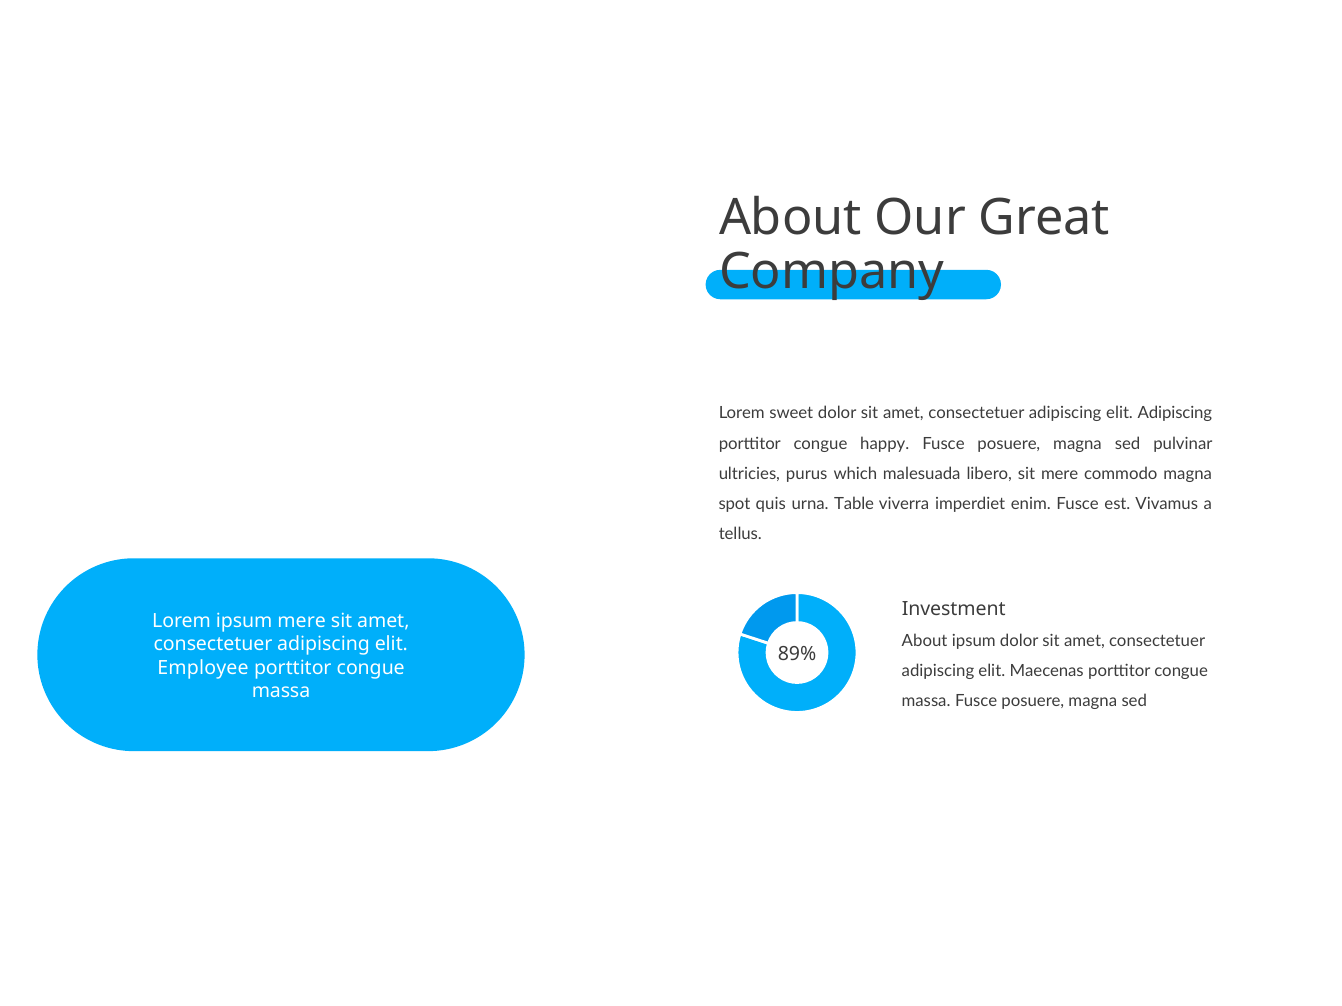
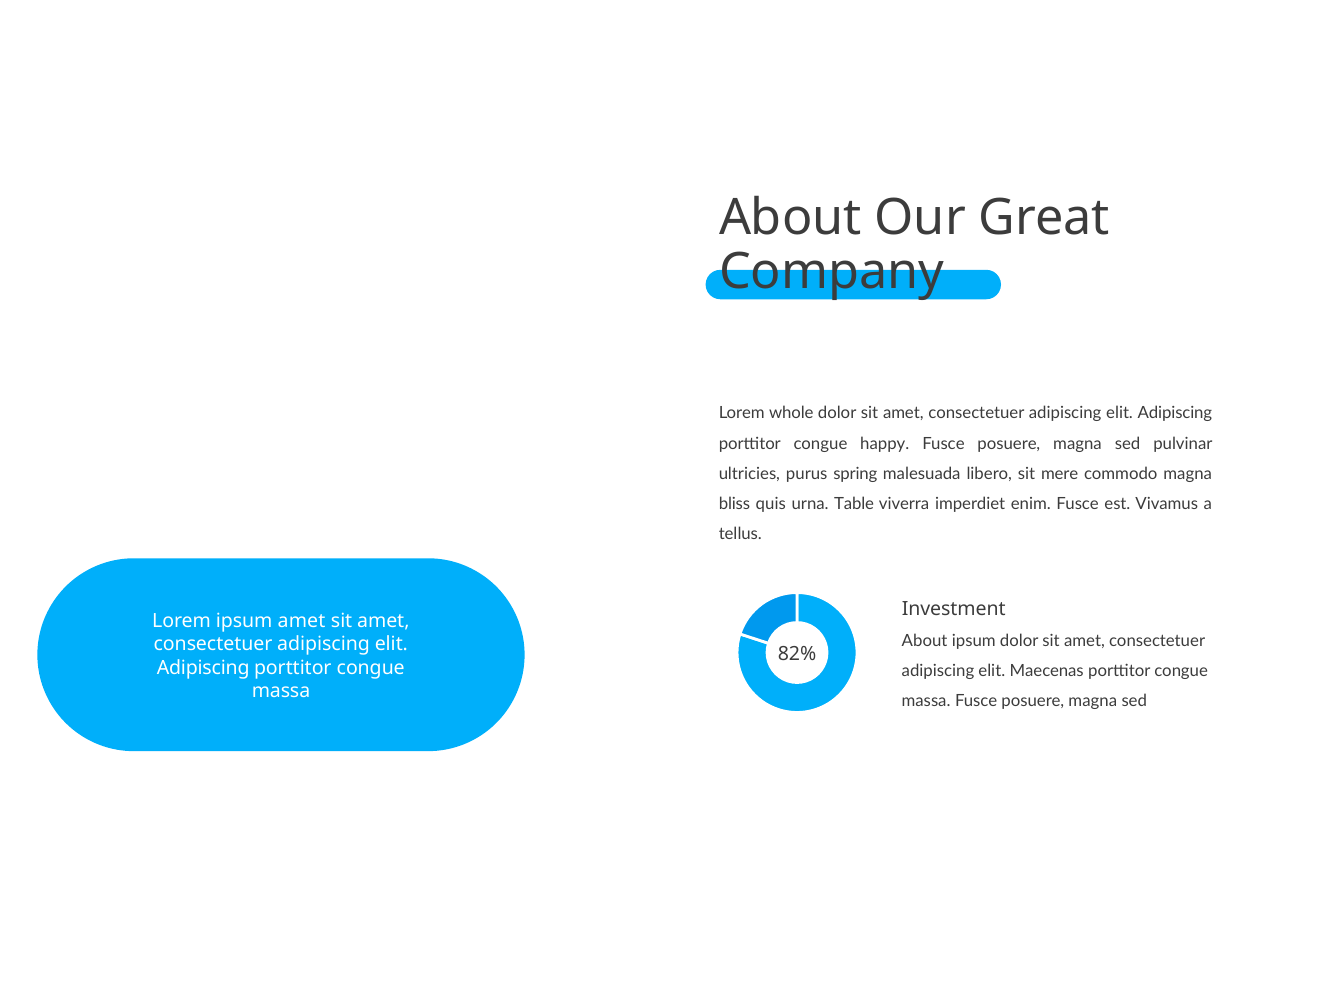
sweet: sweet -> whole
which: which -> spring
spot: spot -> bliss
ipsum mere: mere -> amet
89%: 89% -> 82%
Employee at (203, 668): Employee -> Adipiscing
